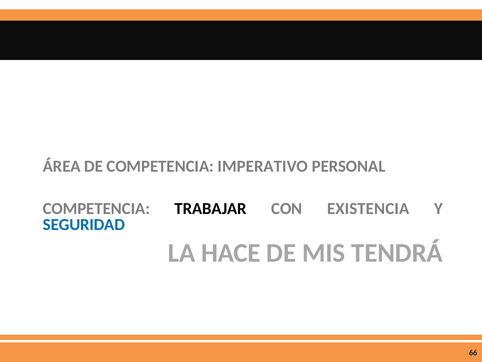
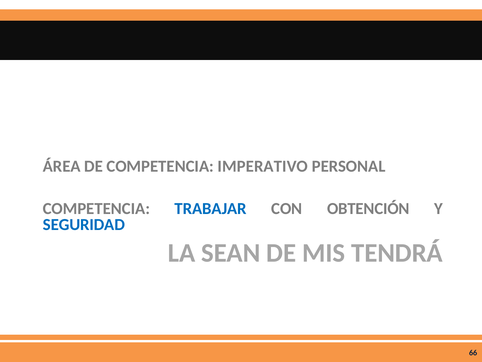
TRABAJAR colour: black -> blue
EXISTENCIA: EXISTENCIA -> OBTENCIÓN
HACE: HACE -> SEAN
